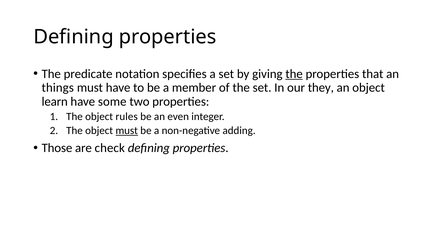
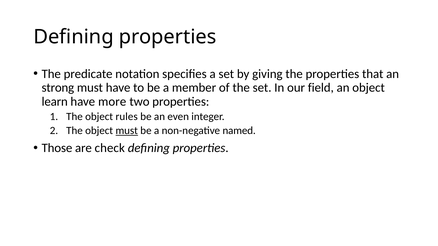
the at (294, 74) underline: present -> none
things: things -> strong
they: they -> field
some: some -> more
adding: adding -> named
